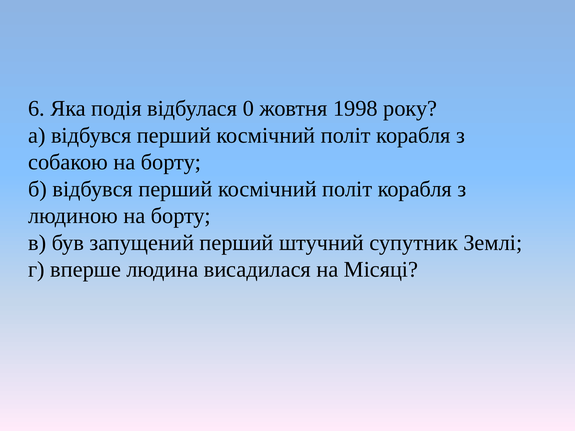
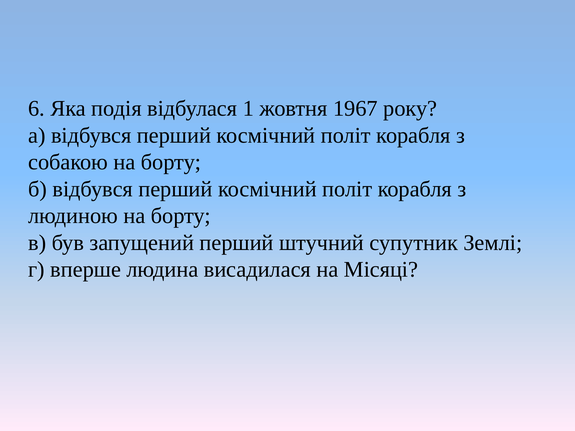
0: 0 -> 1
1998: 1998 -> 1967
